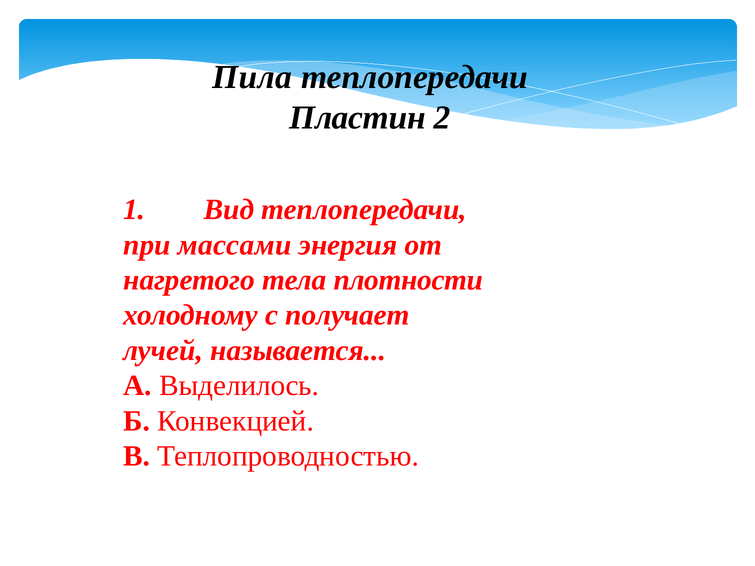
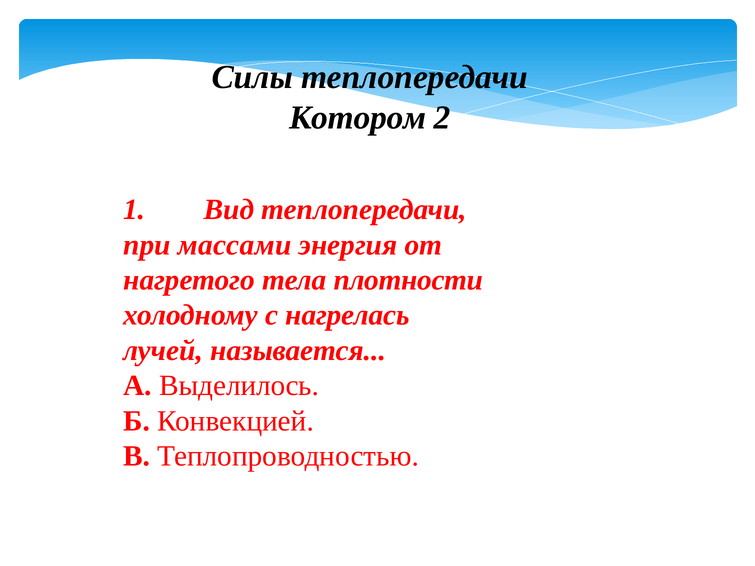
Пила: Пила -> Силы
Пластин: Пластин -> Котором
получает: получает -> нагрелась
